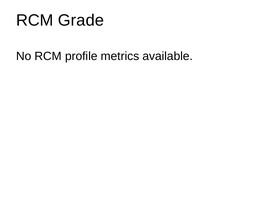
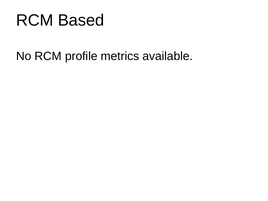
Grade: Grade -> Based
